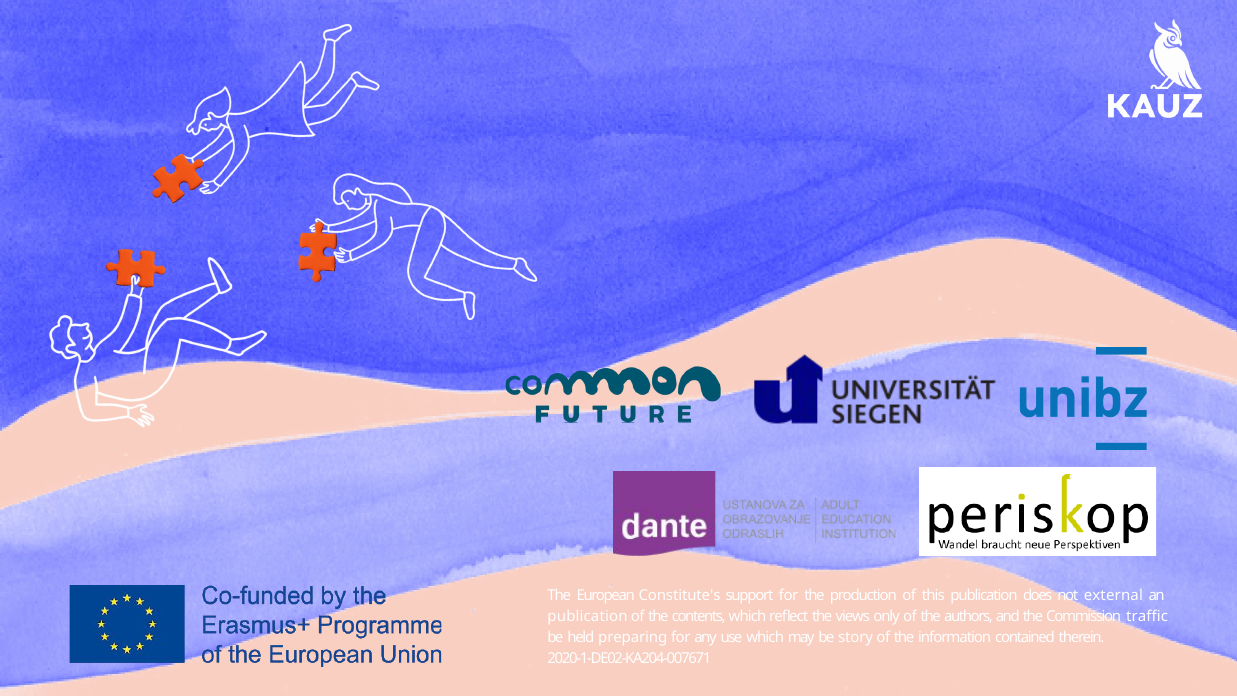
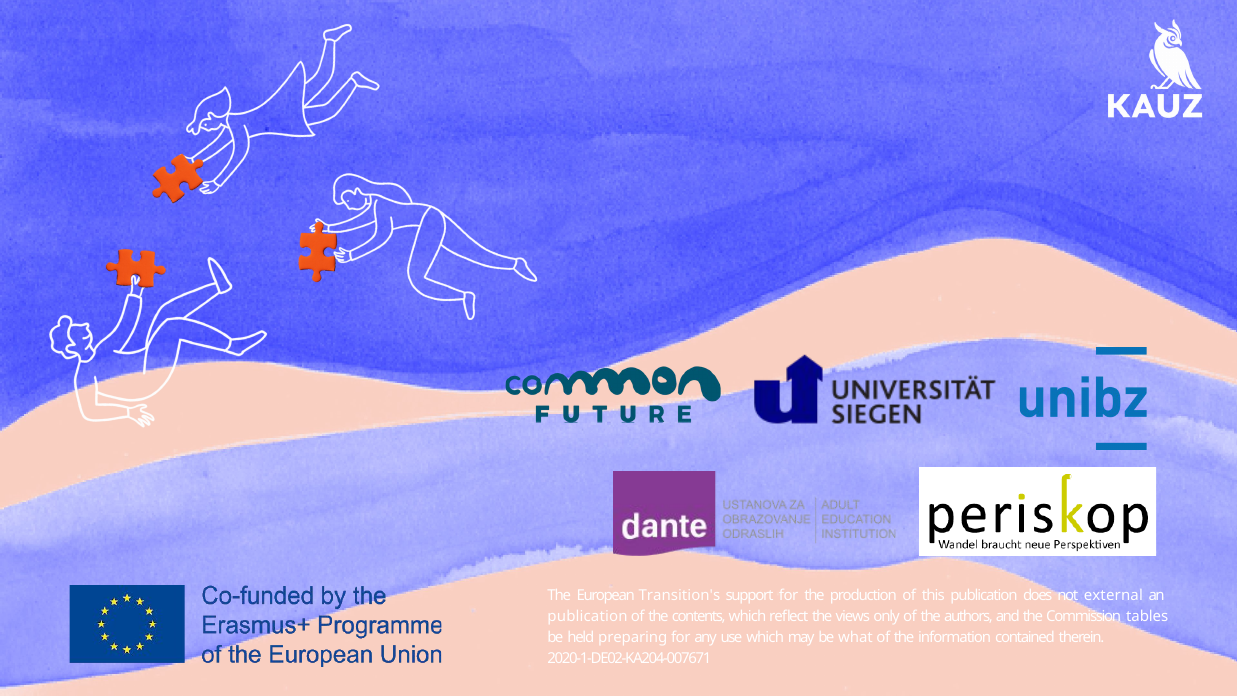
Constitute's: Constitute's -> Transition's
traffic: traffic -> tables
story: story -> what
